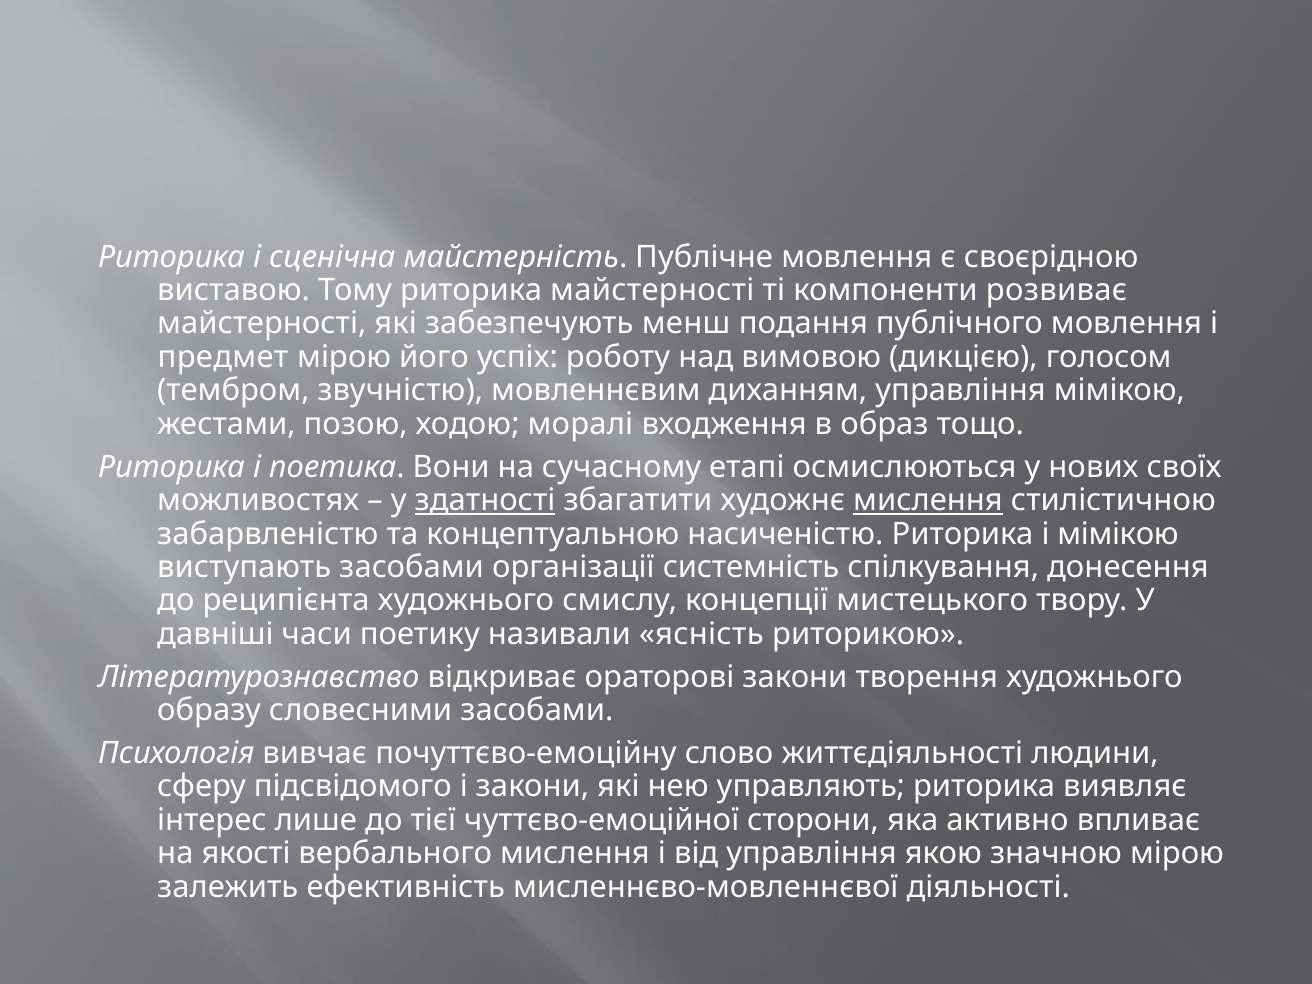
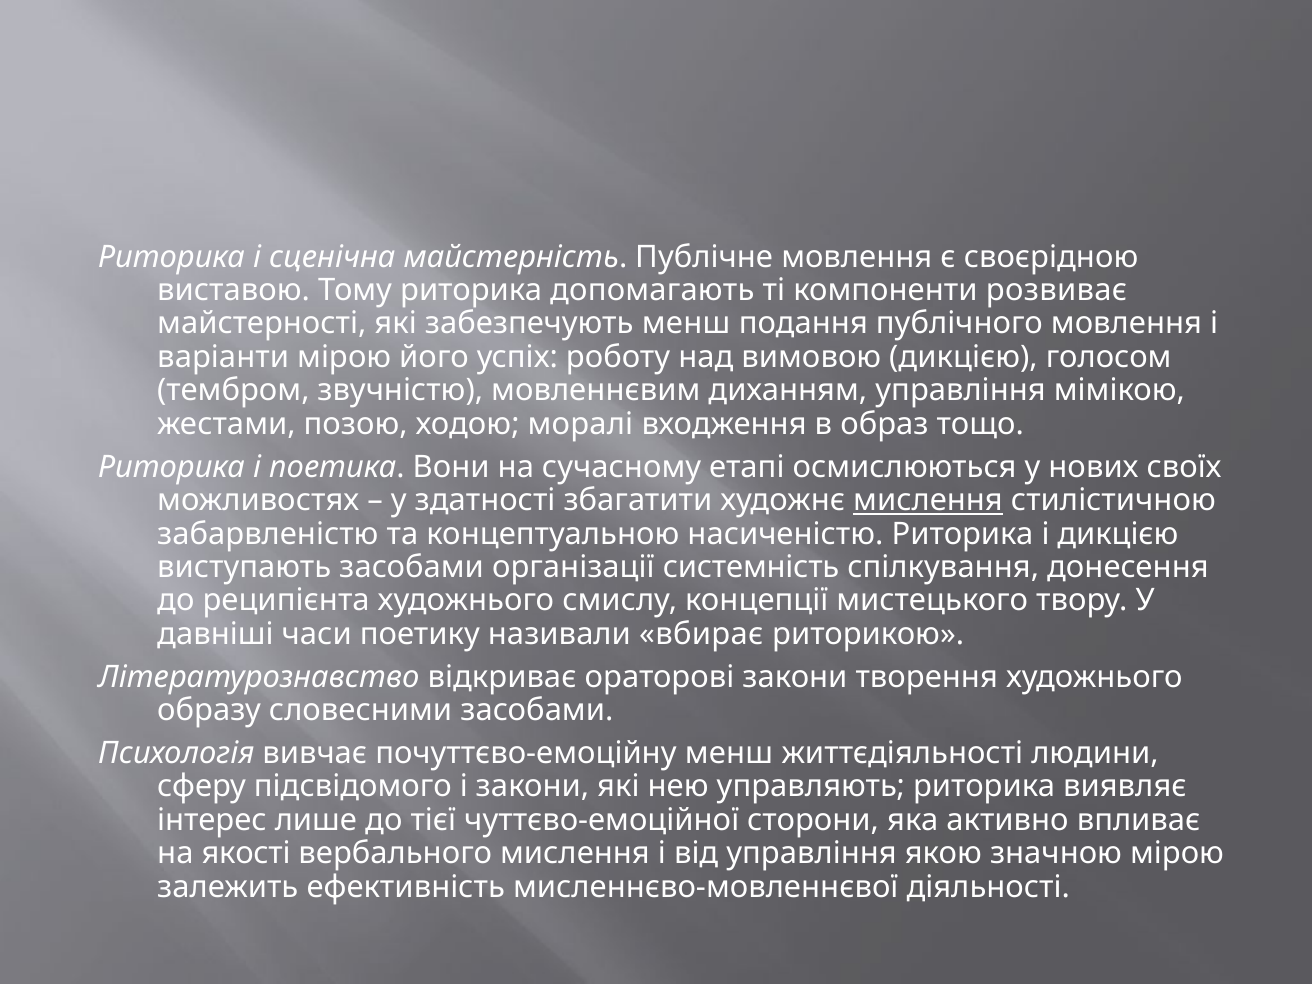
риторика майстерності: майстерності -> допомагають
предмет: предмет -> варіанти
здатності underline: present -> none
і мімікою: мімікою -> дикцією
ясність: ясність -> вбирає
почуттєво-емоційну слово: слово -> менш
